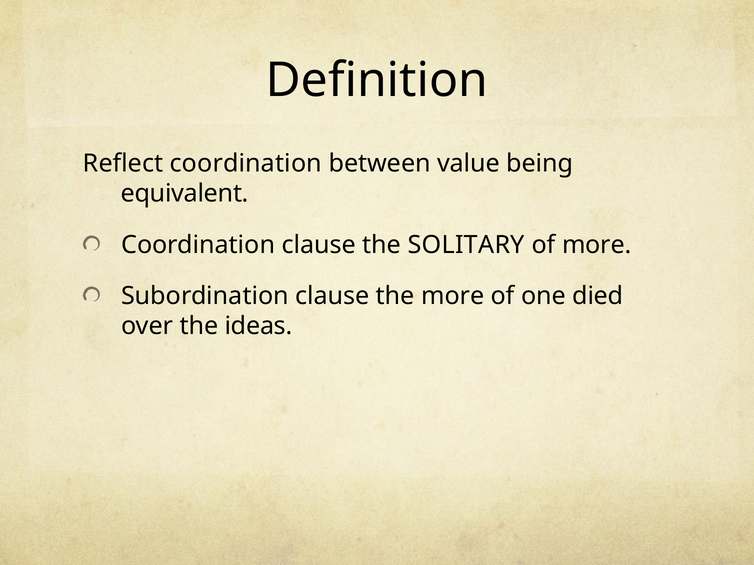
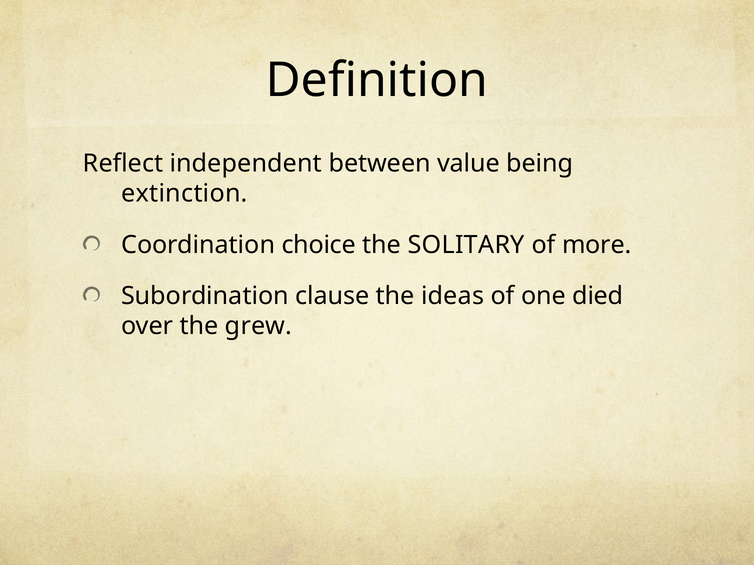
Reflect coordination: coordination -> independent
equivalent: equivalent -> extinction
Coordination clause: clause -> choice
the more: more -> ideas
ideas: ideas -> grew
